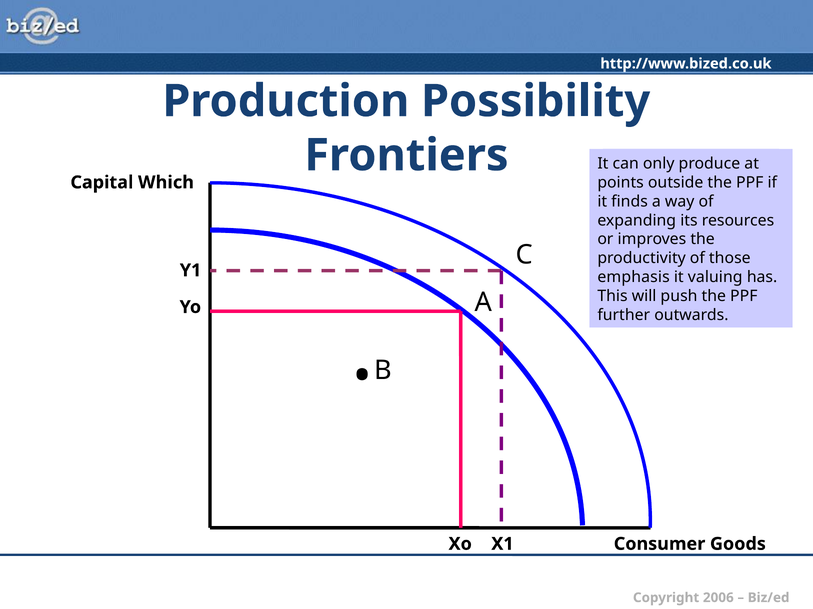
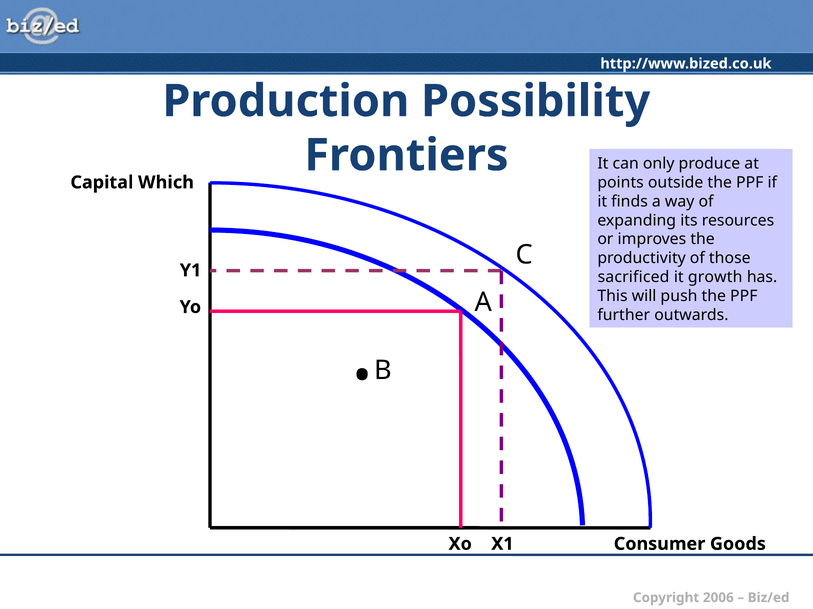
emphasis: emphasis -> sacrificed
valuing: valuing -> growth
